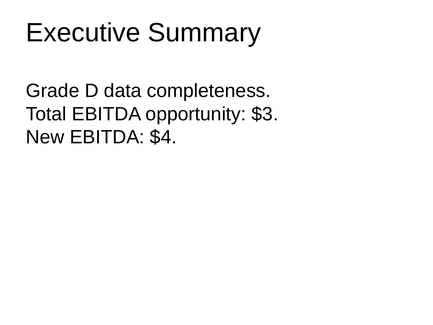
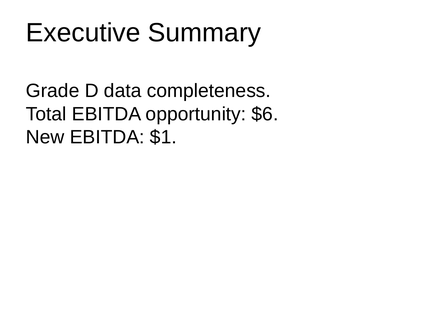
$3: $3 -> $6
$4: $4 -> $1
